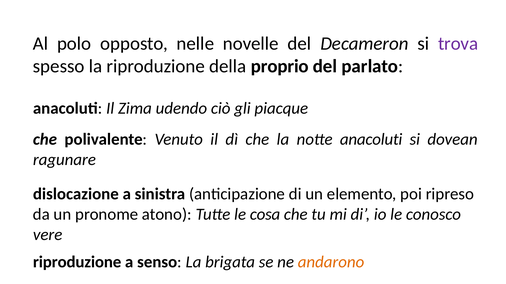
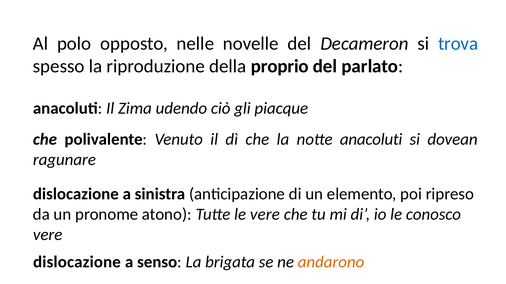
trova colour: purple -> blue
le cosa: cosa -> vere
riproduzione at (77, 263): riproduzione -> dislocazione
